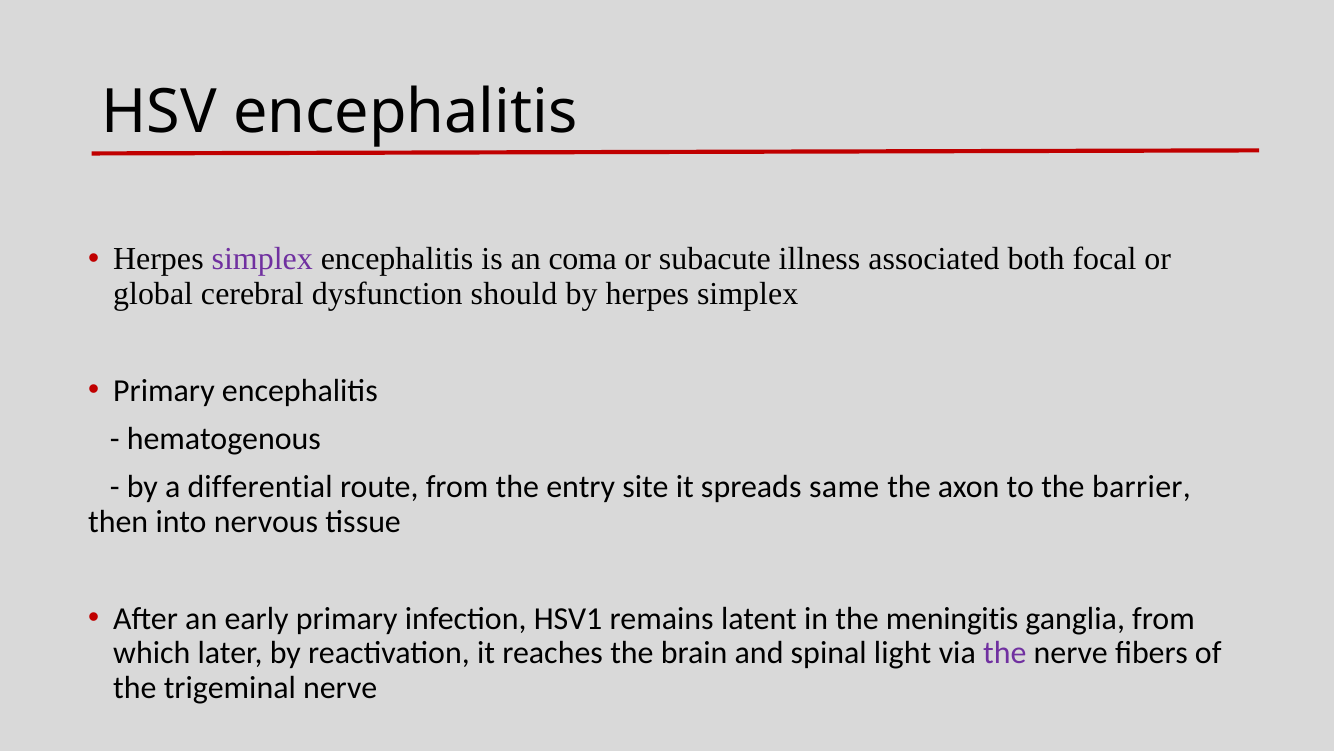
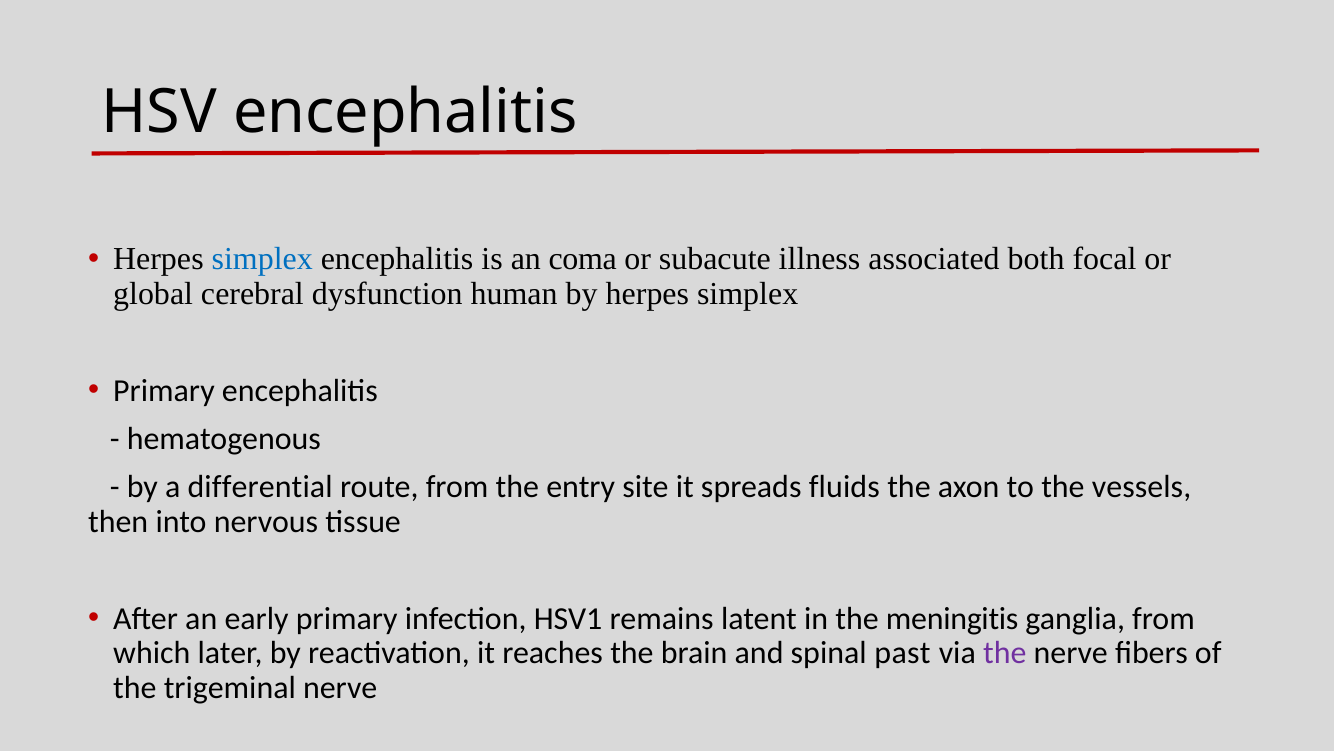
simplex at (262, 259) colour: purple -> blue
should: should -> human
same: same -> fluids
barrier: barrier -> vessels
light: light -> past
